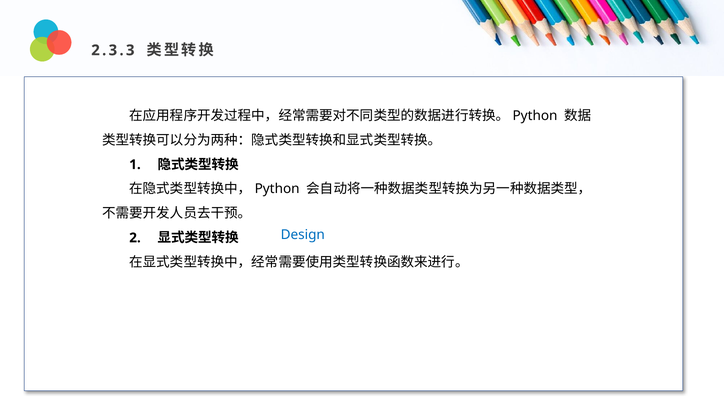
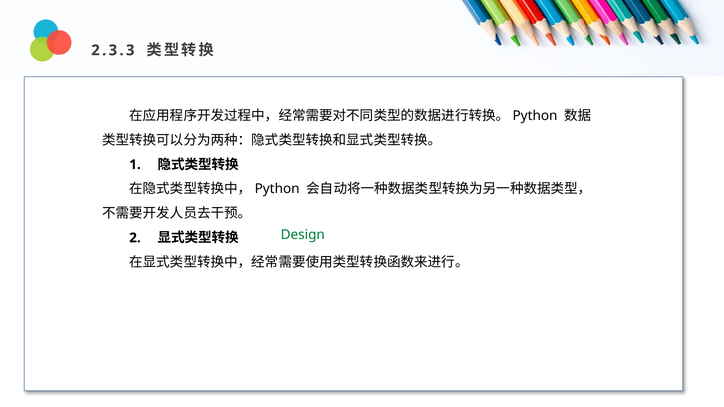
Design colour: blue -> green
